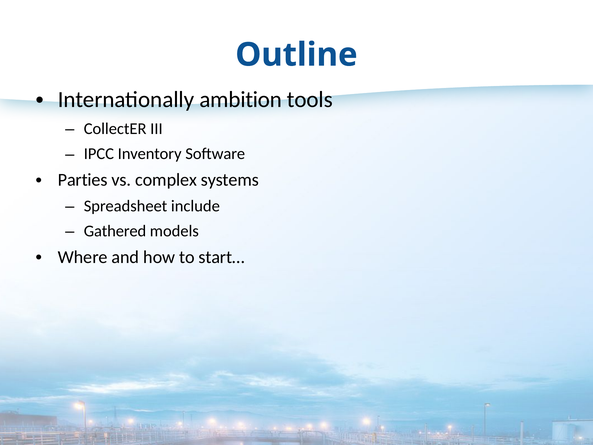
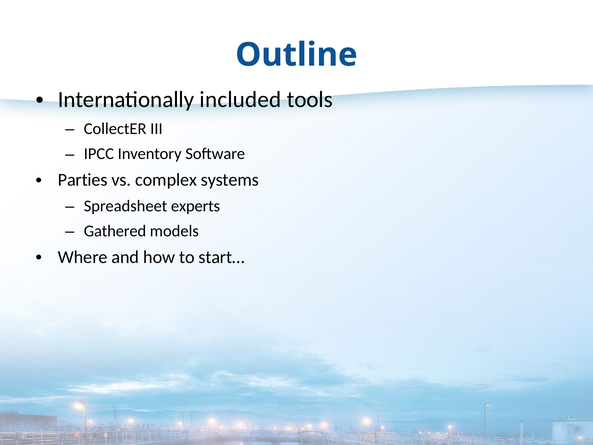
ambition: ambition -> included
include: include -> experts
